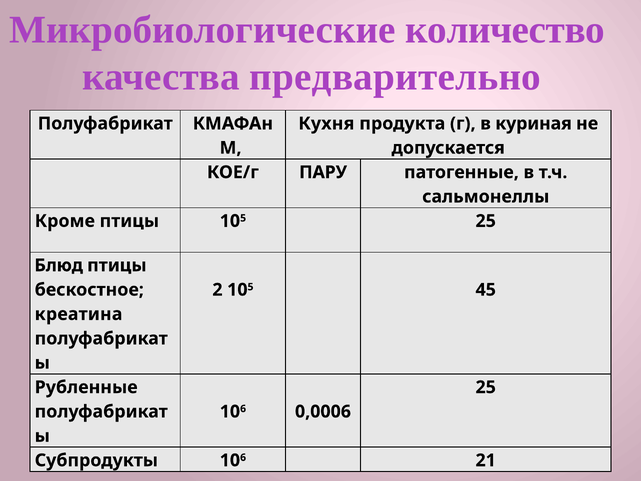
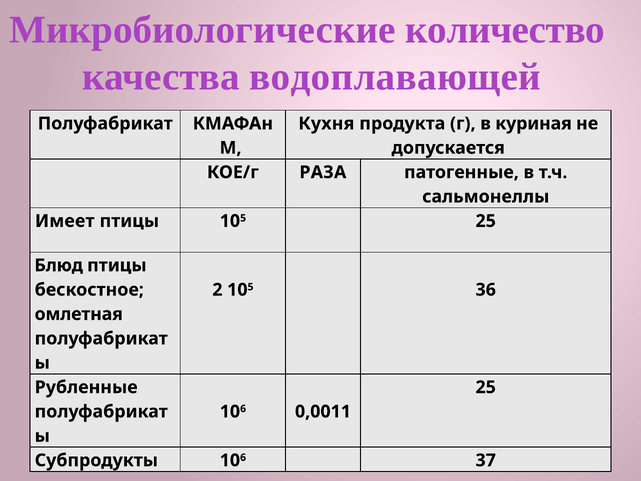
предварительно: предварительно -> водоплавающей
ПАРУ: ПАРУ -> РАЗА
Кроме: Кроме -> Имеет
45: 45 -> 36
креатина: креатина -> омлетная
0,0006: 0,0006 -> 0,0011
21: 21 -> 37
